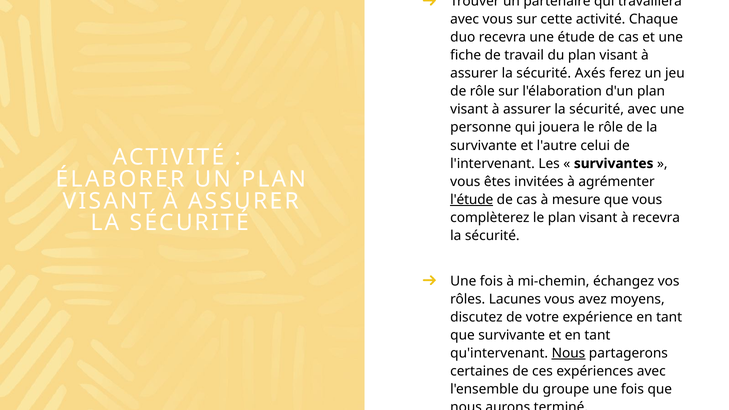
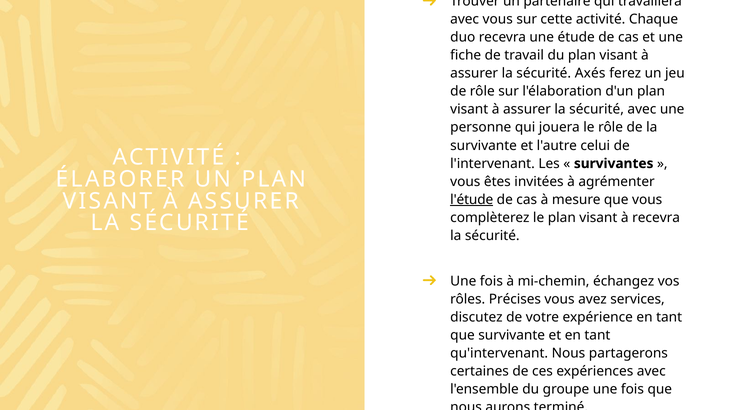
Lacunes: Lacunes -> Précises
moyens: moyens -> services
Nous at (568, 353) underline: present -> none
